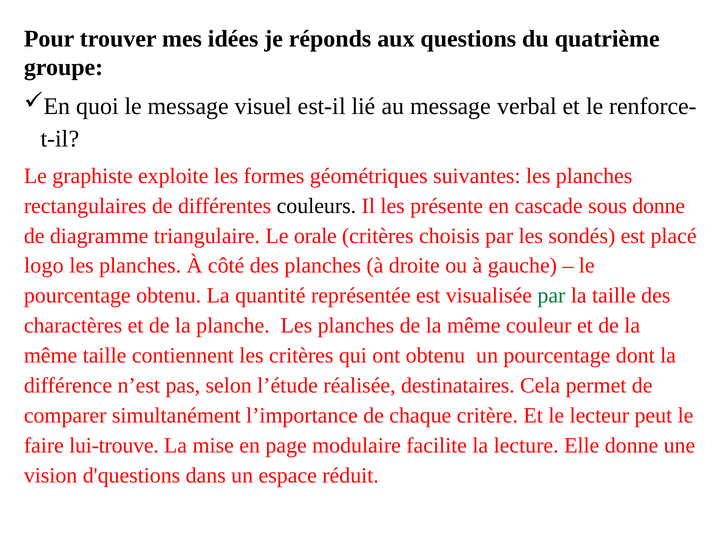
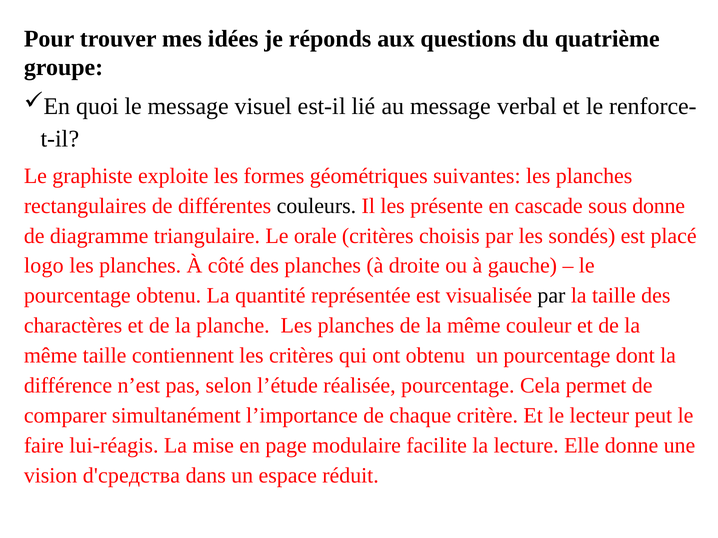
par at (551, 296) colour: green -> black
réalisée destinataires: destinataires -> pourcentage
lui-trouve: lui-trouve -> lui-réagis
d'questions: d'questions -> d'средства
